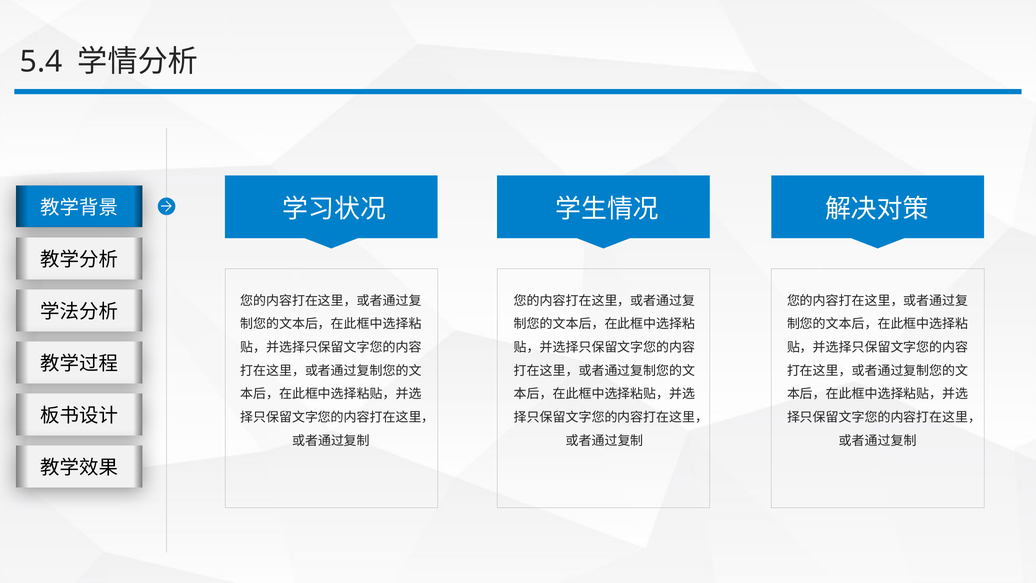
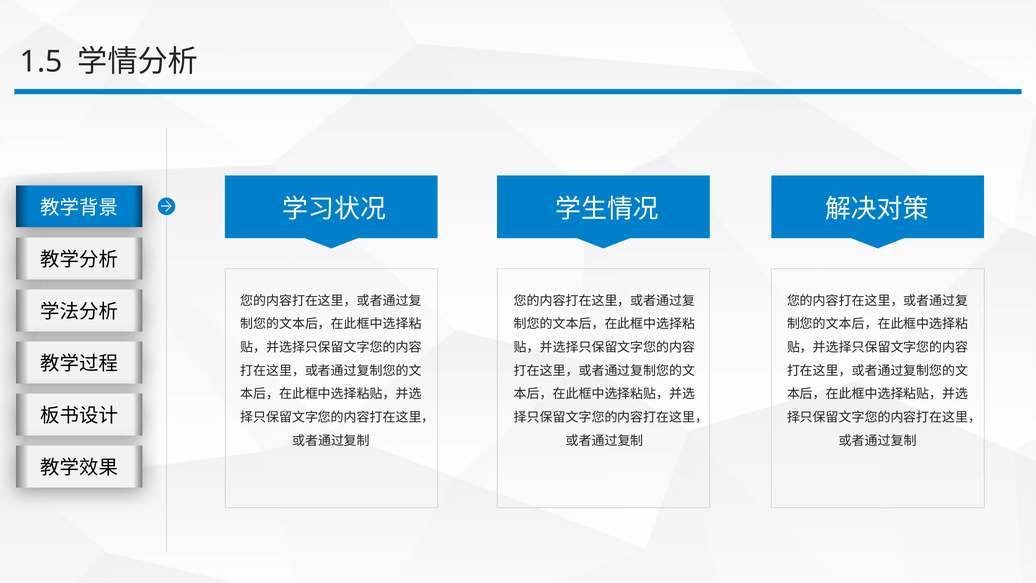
5.4: 5.4 -> 1.5
